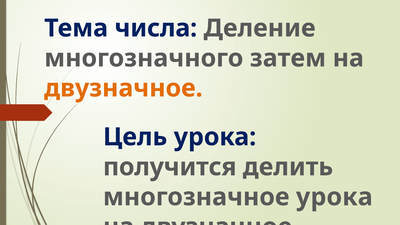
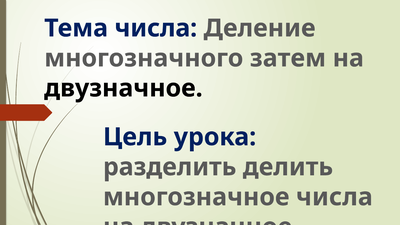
двузначное at (123, 88) colour: orange -> black
получится: получится -> разделить
многозначное урока: урока -> числа
